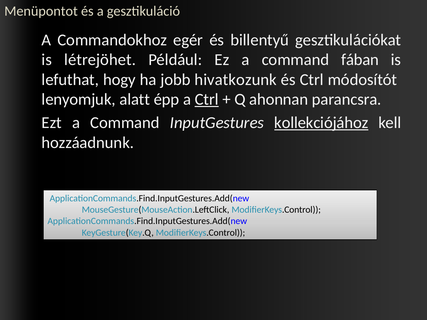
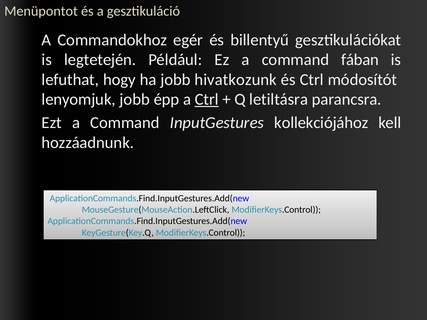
létrejöhet: létrejöhet -> legtetején
lenyomjuk alatt: alatt -> jobb
ahonnan: ahonnan -> letiltásra
kollekciójához underline: present -> none
